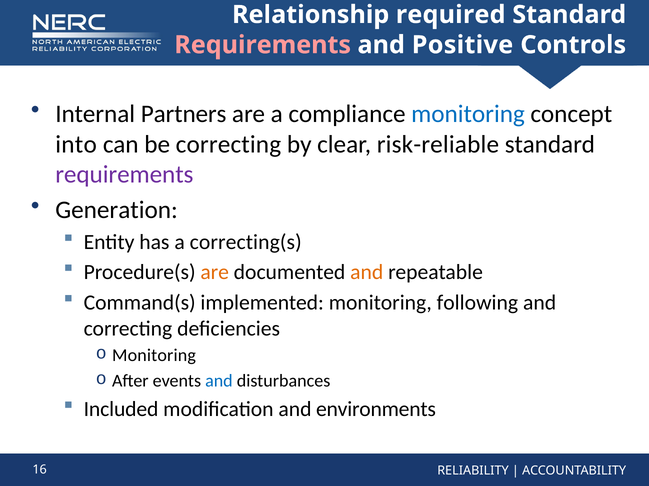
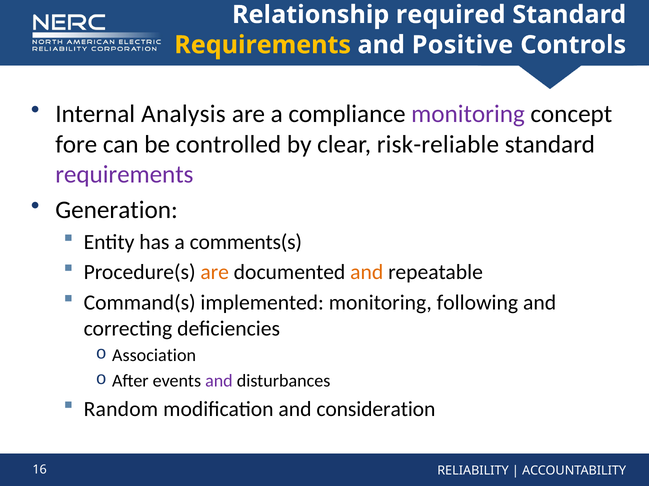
Requirements at (263, 45) colour: pink -> yellow
Partners: Partners -> Analysis
monitoring at (468, 114) colour: blue -> purple
into: into -> fore
be correcting: correcting -> controlled
correcting(s: correcting(s -> comments(s
Monitoring at (154, 356): Monitoring -> Association
and at (219, 381) colour: blue -> purple
Included: Included -> Random
environments: environments -> consideration
